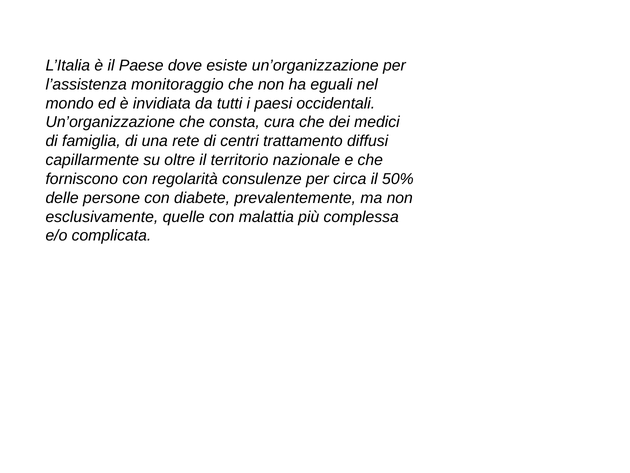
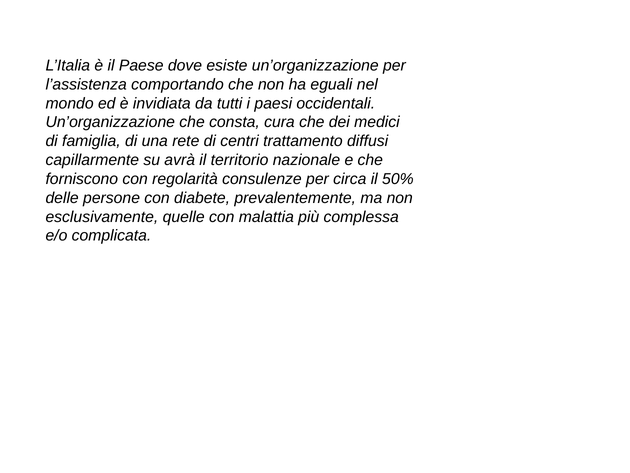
monitoraggio: monitoraggio -> comportando
oltre: oltre -> avrà
